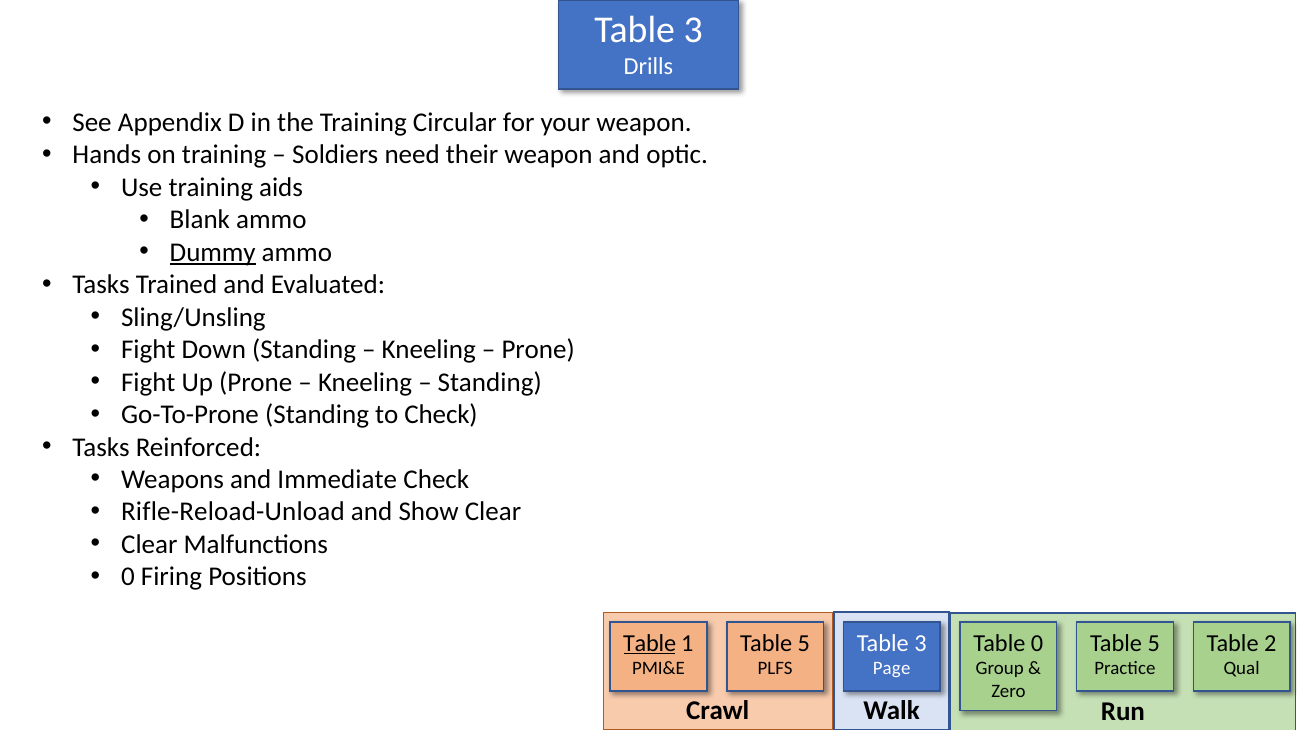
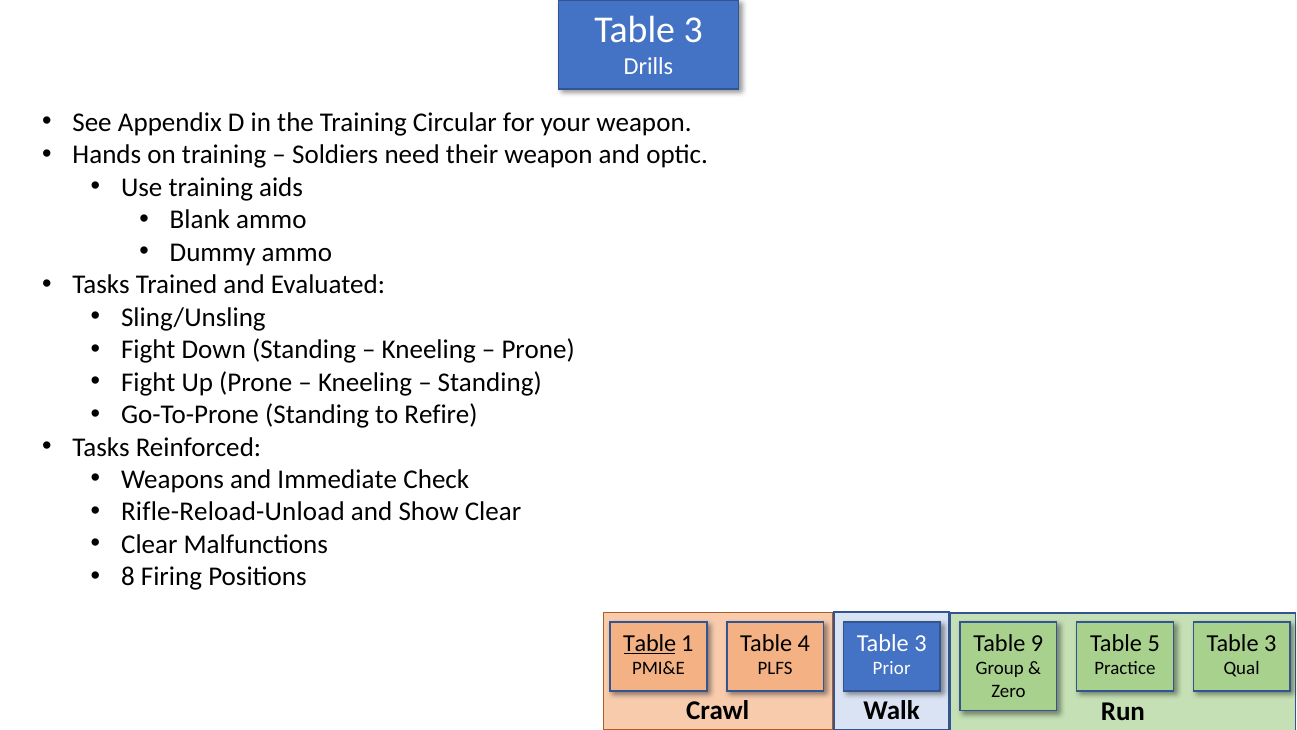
Dummy underline: present -> none
to Check: Check -> Refire
0 at (128, 577): 0 -> 8
5 at (804, 643): 5 -> 4
Table 0: 0 -> 9
2 at (1270, 643): 2 -> 3
Page: Page -> Prior
